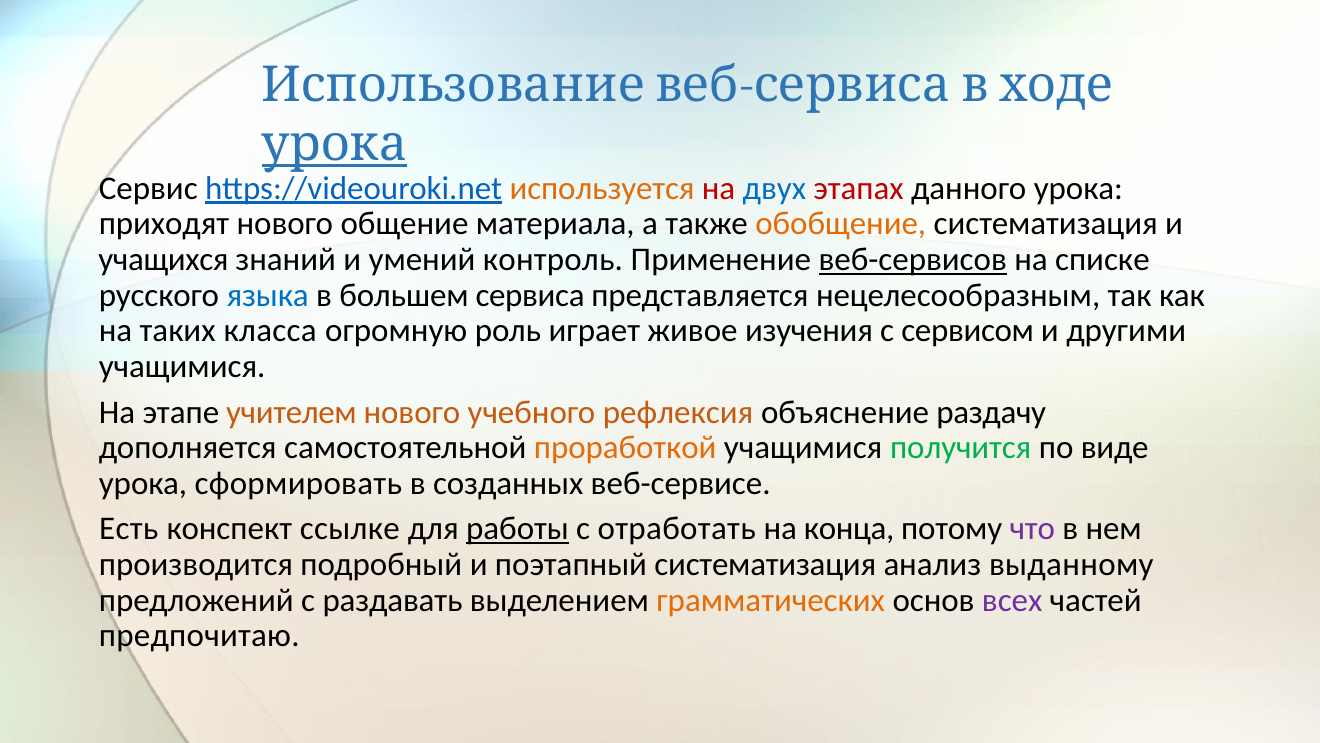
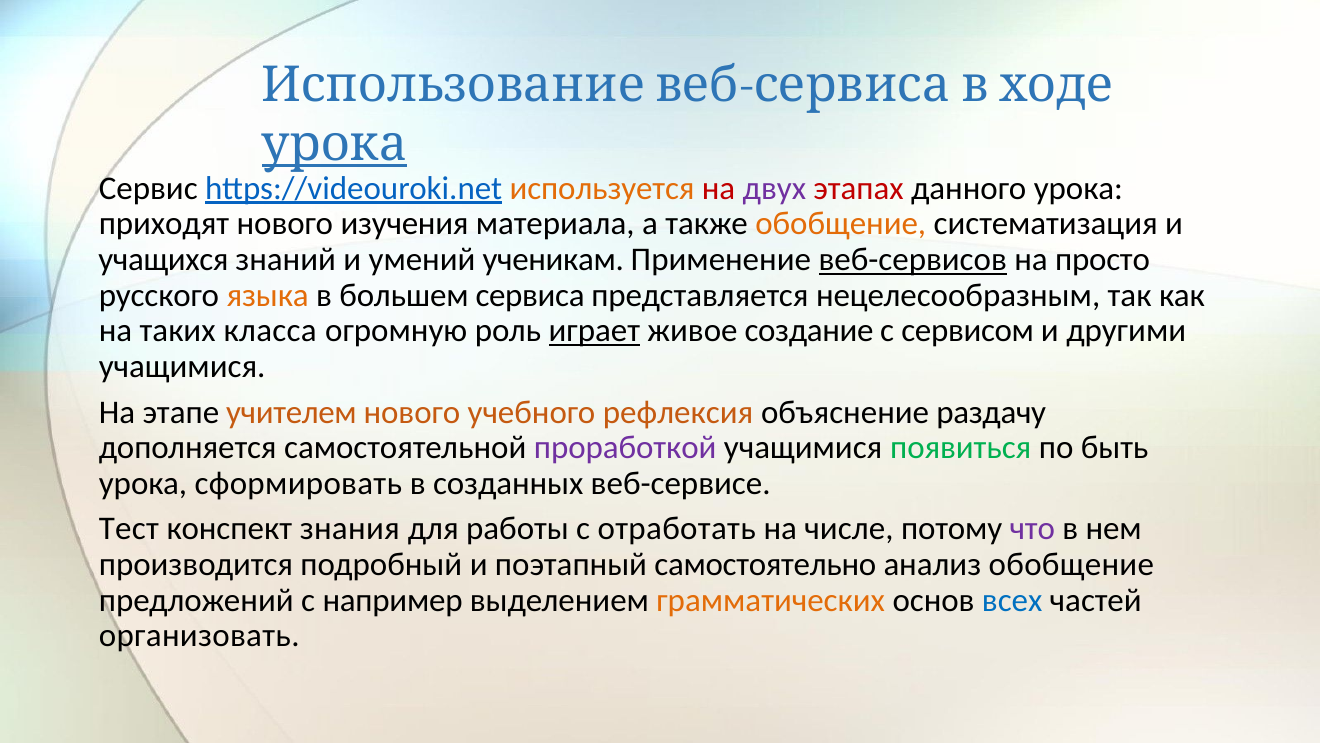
двух colour: blue -> purple
общение: общение -> изучения
контроль: контроль -> ученикам
списке: списке -> просто
языка colour: blue -> orange
играет underline: none -> present
изучения: изучения -> создание
проработкой colour: orange -> purple
получится: получится -> появиться
виде: виде -> быть
Есть: Есть -> Тест
ссылке: ссылке -> знания
работы underline: present -> none
конца: конца -> числе
поэтапный систематизация: систематизация -> самостоятельно
анализ выданному: выданному -> обобщение
раздавать: раздавать -> например
всех colour: purple -> blue
предпочитаю: предпочитаю -> организовать
